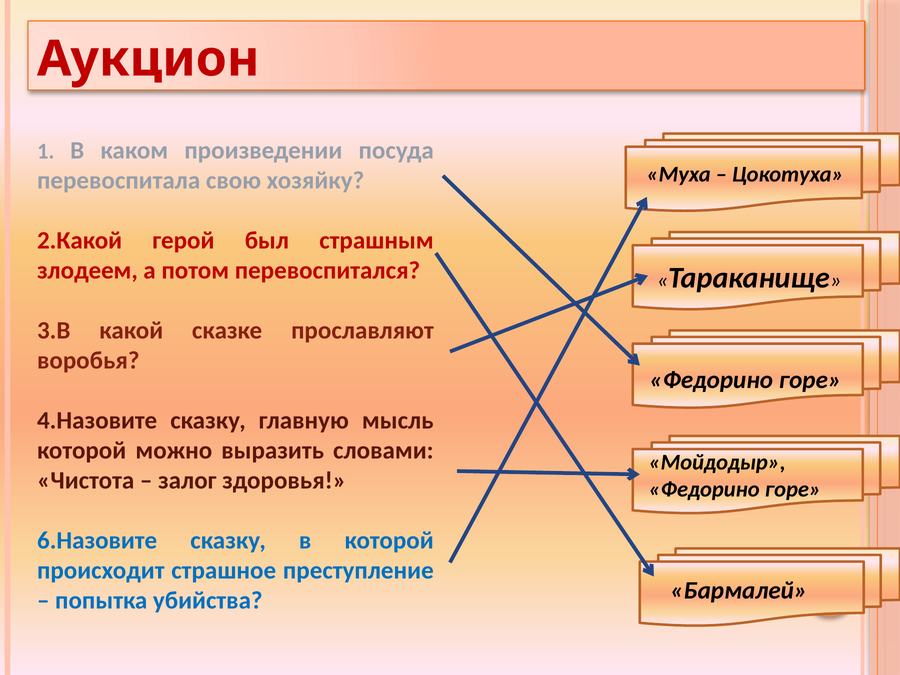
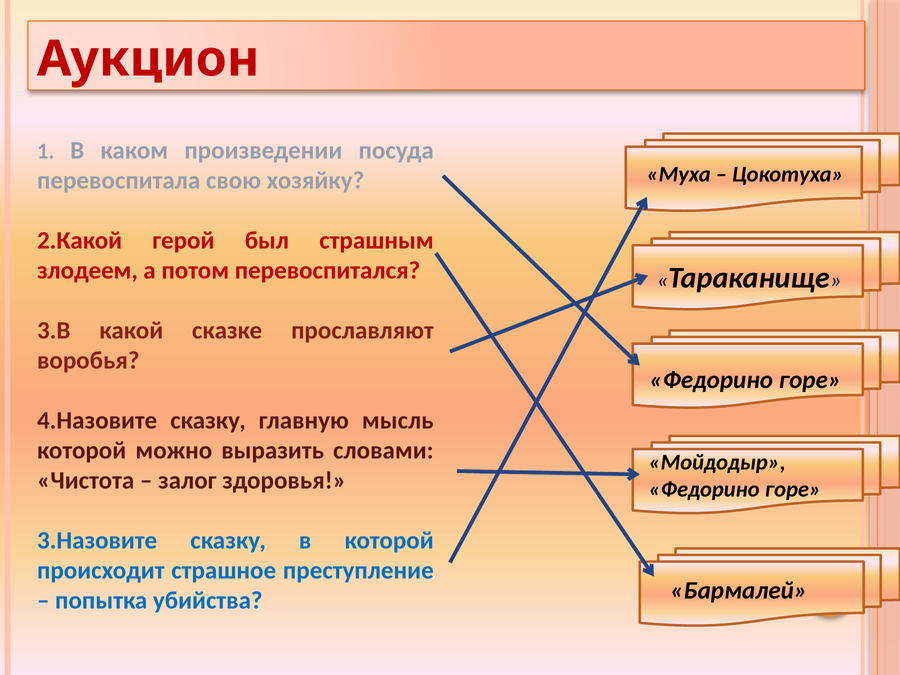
6.Назовите: 6.Назовите -> 3.Назовите
